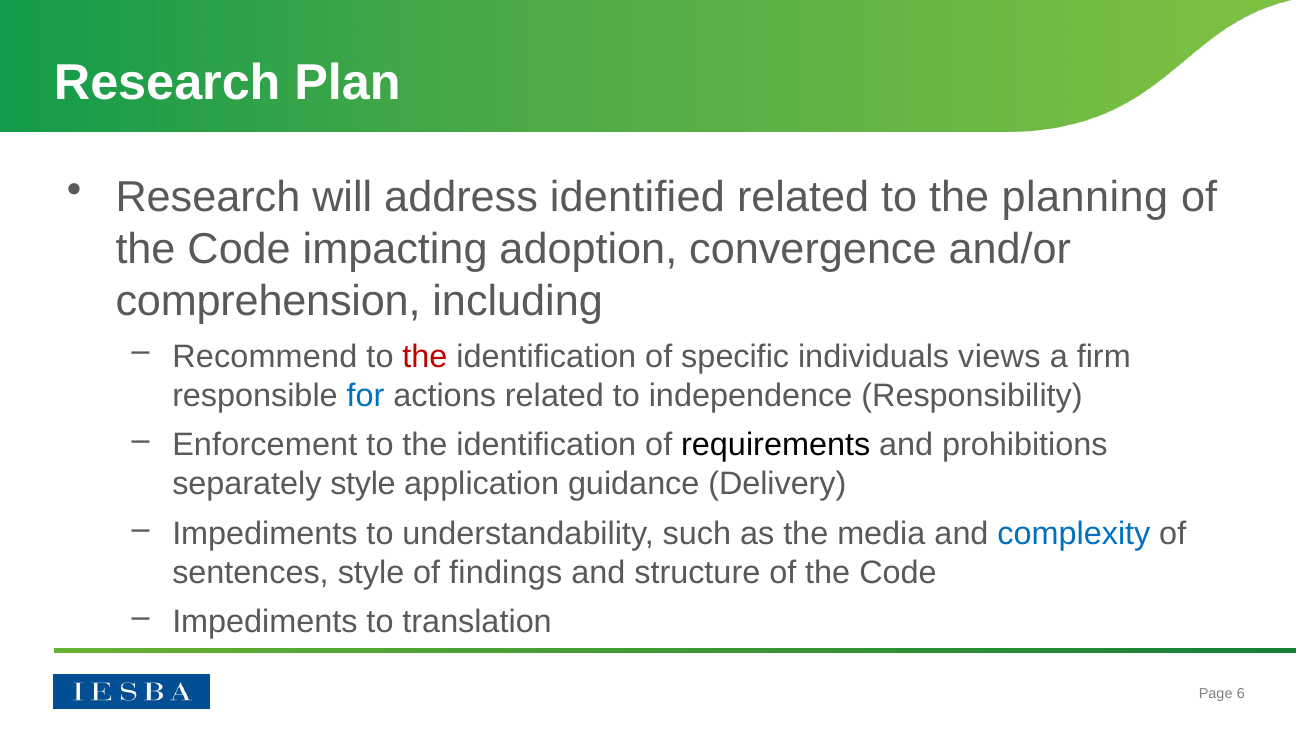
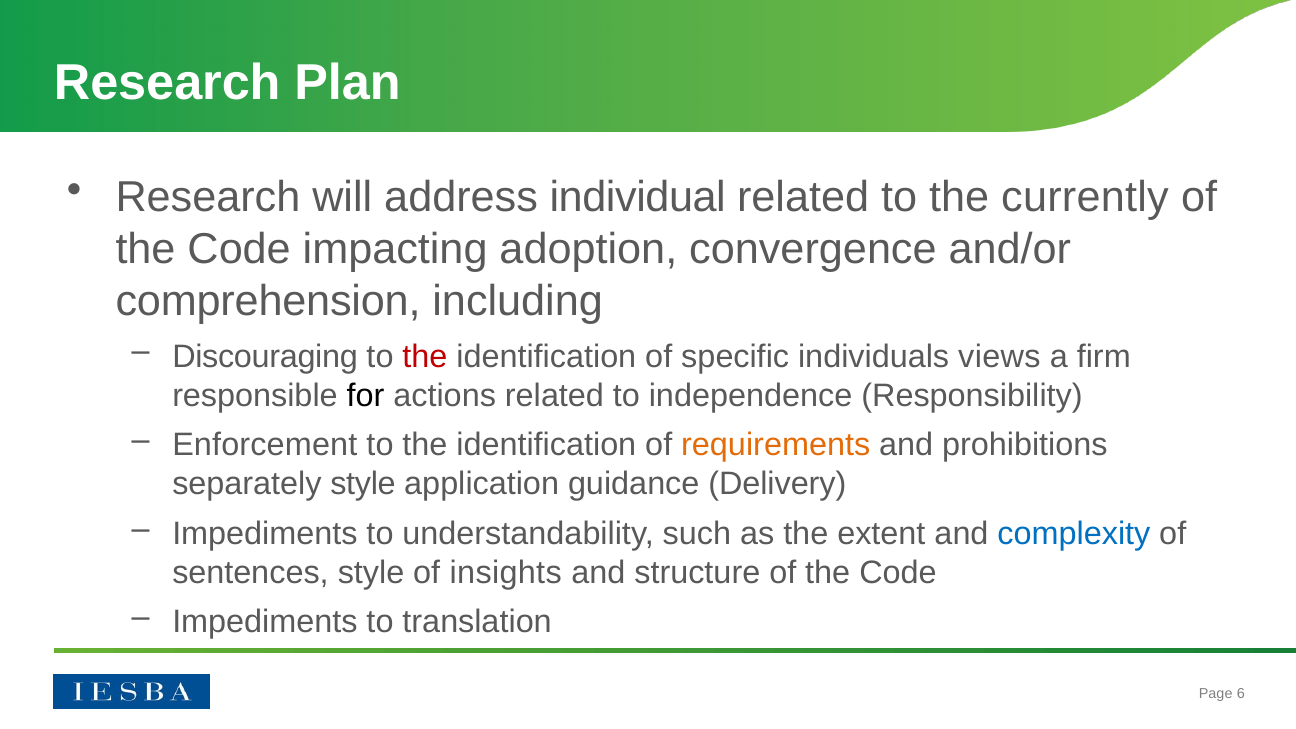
identified: identified -> individual
planning: planning -> currently
Recommend: Recommend -> Discouraging
for colour: blue -> black
requirements colour: black -> orange
media: media -> extent
findings: findings -> insights
